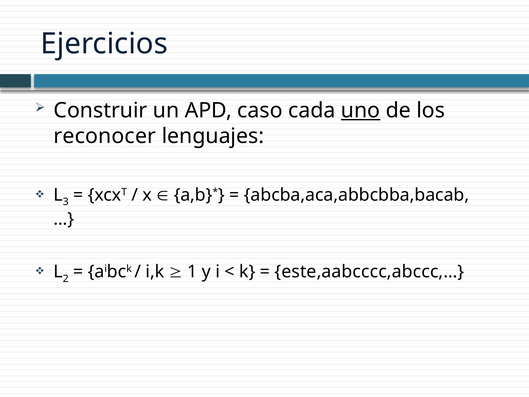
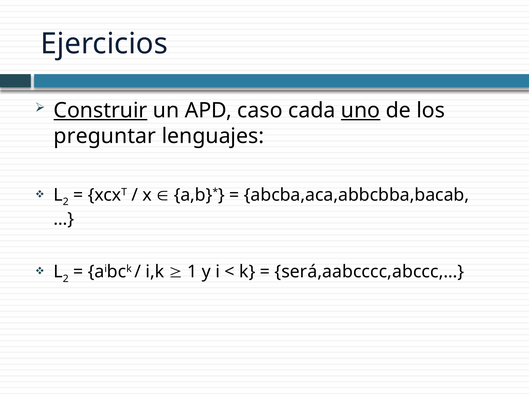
Construir underline: none -> present
reconocer: reconocer -> preguntar
3 at (66, 202): 3 -> 2
este,aabcccc,abccc,…: este,aabcccc,abccc,… -> será,aabcccc,abccc,…
